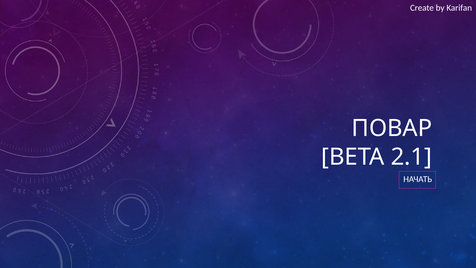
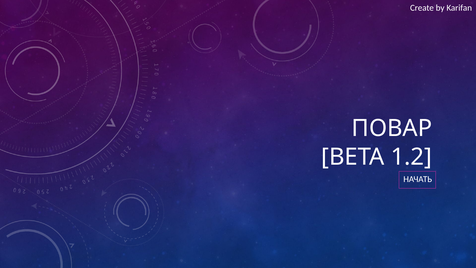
2.1: 2.1 -> 1.2
